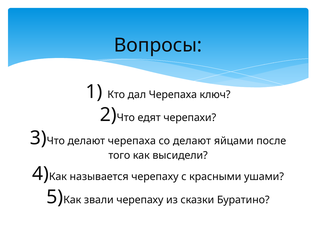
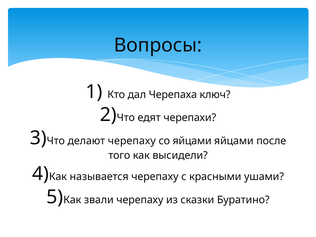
делают черепаха: черепаха -> черепаху
со делают: делают -> яйцами
